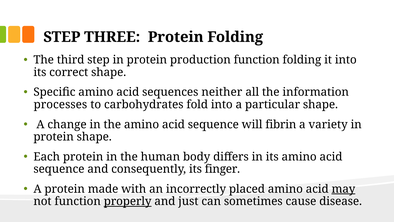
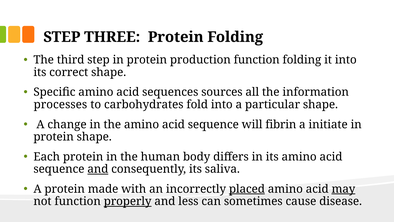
neither: neither -> sources
variety: variety -> initiate
and at (98, 169) underline: none -> present
finger: finger -> saliva
placed underline: none -> present
just: just -> less
